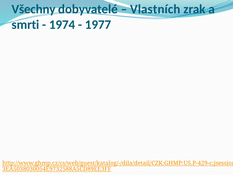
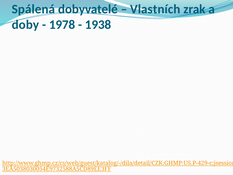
Všechny: Všechny -> Spálená
smrti: smrti -> doby
1974: 1974 -> 1978
1977: 1977 -> 1938
